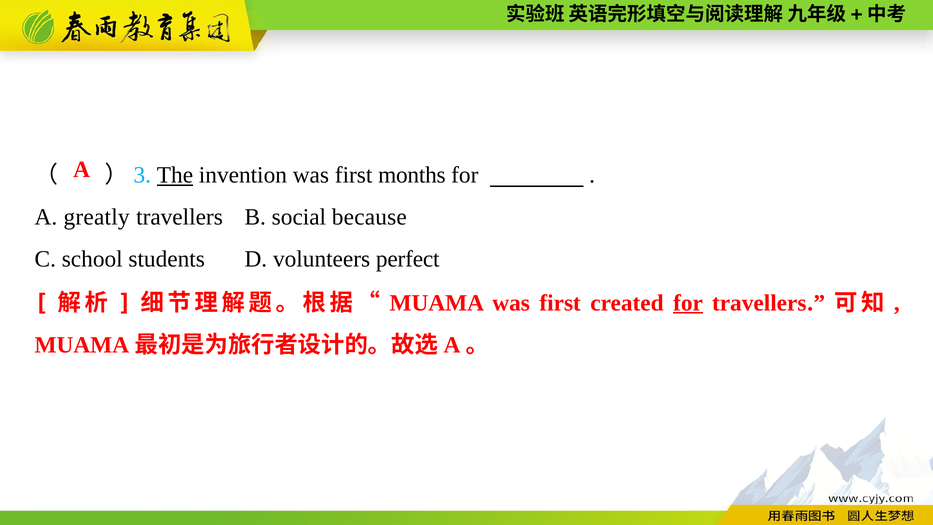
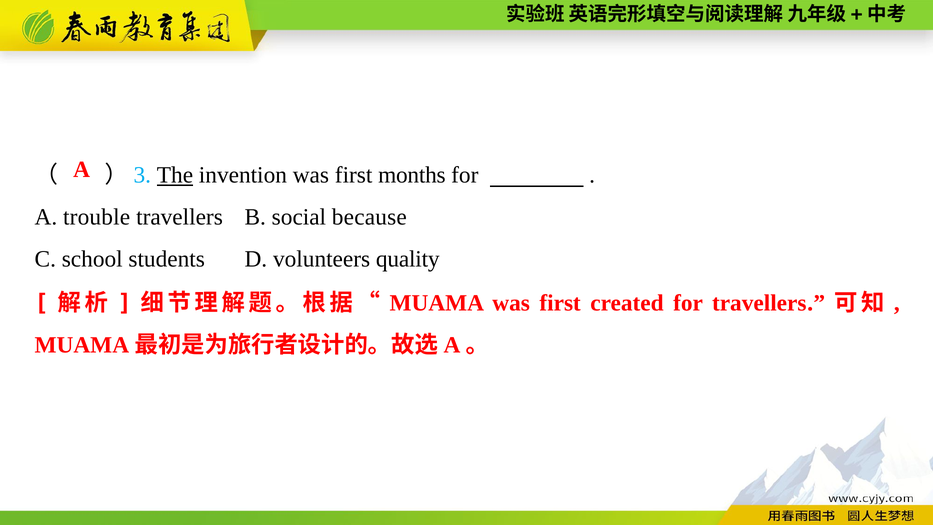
greatly: greatly -> trouble
perfect: perfect -> quality
for at (688, 303) underline: present -> none
